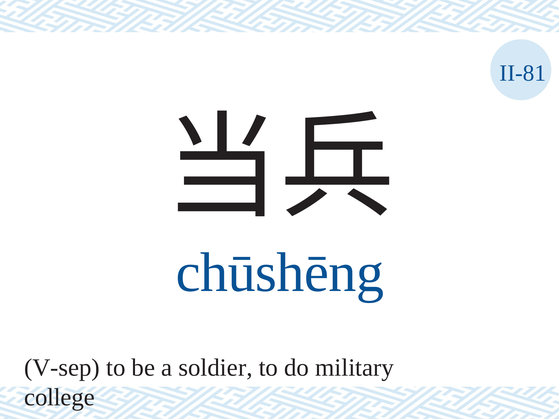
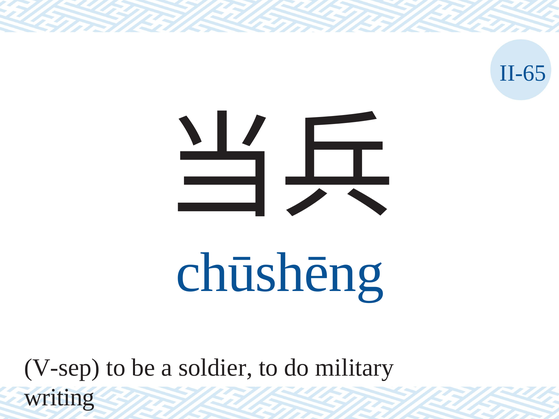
II-81: II-81 -> II-65
college: college -> writing
